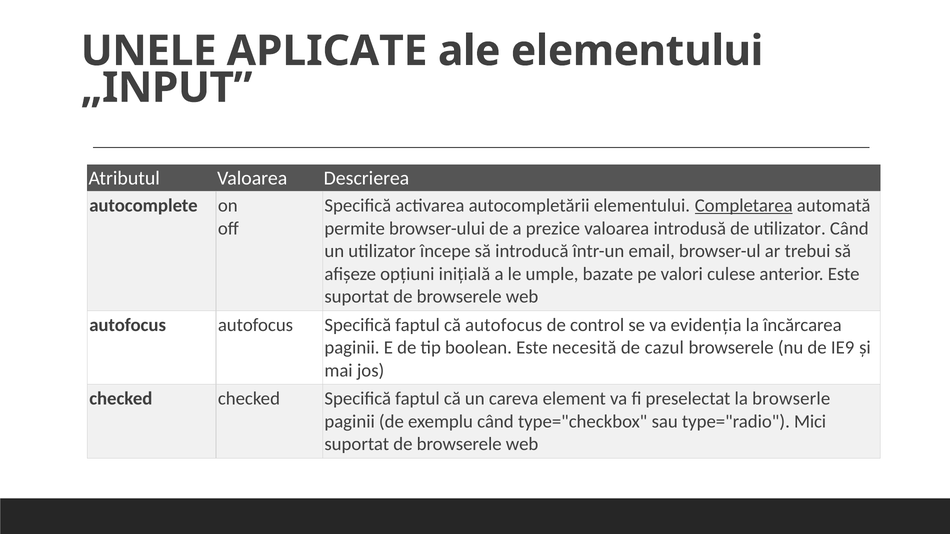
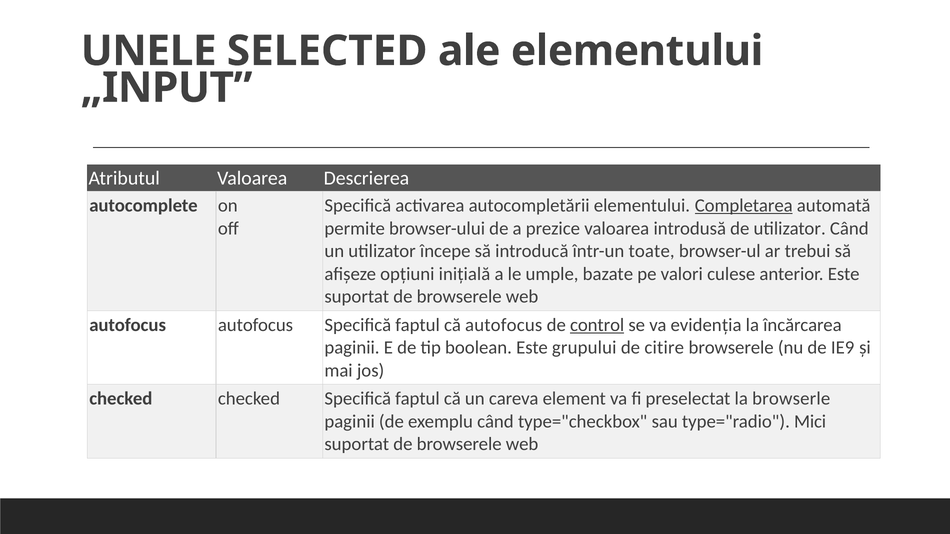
APLICATE: APLICATE -> SELECTED
email: email -> toate
control underline: none -> present
necesită: necesită -> grupului
cazul: cazul -> citire
